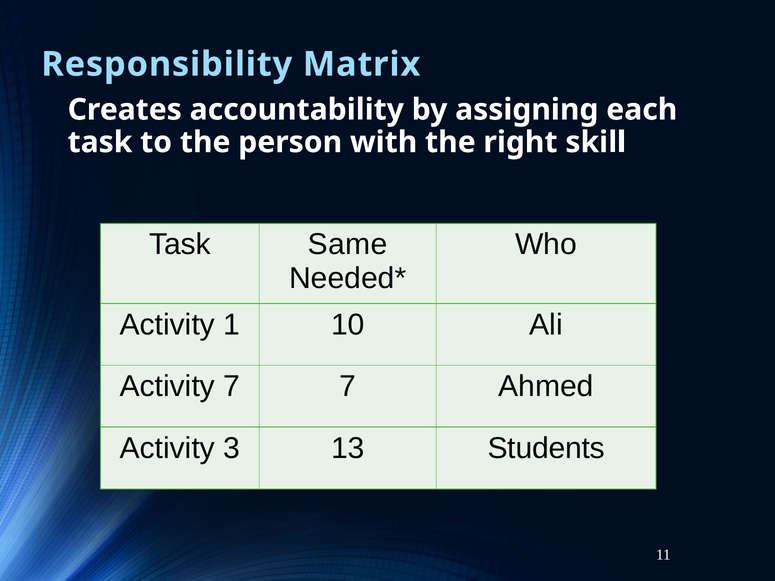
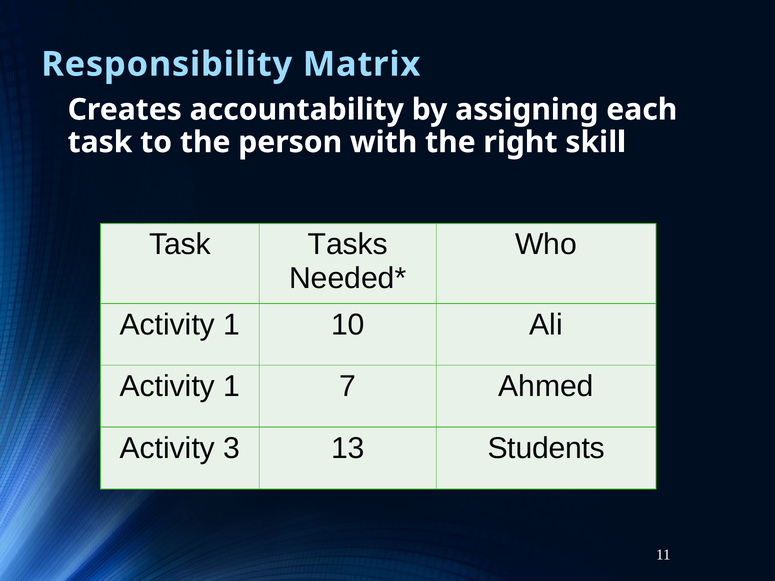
Same: Same -> Tasks
7 at (232, 387): 7 -> 1
